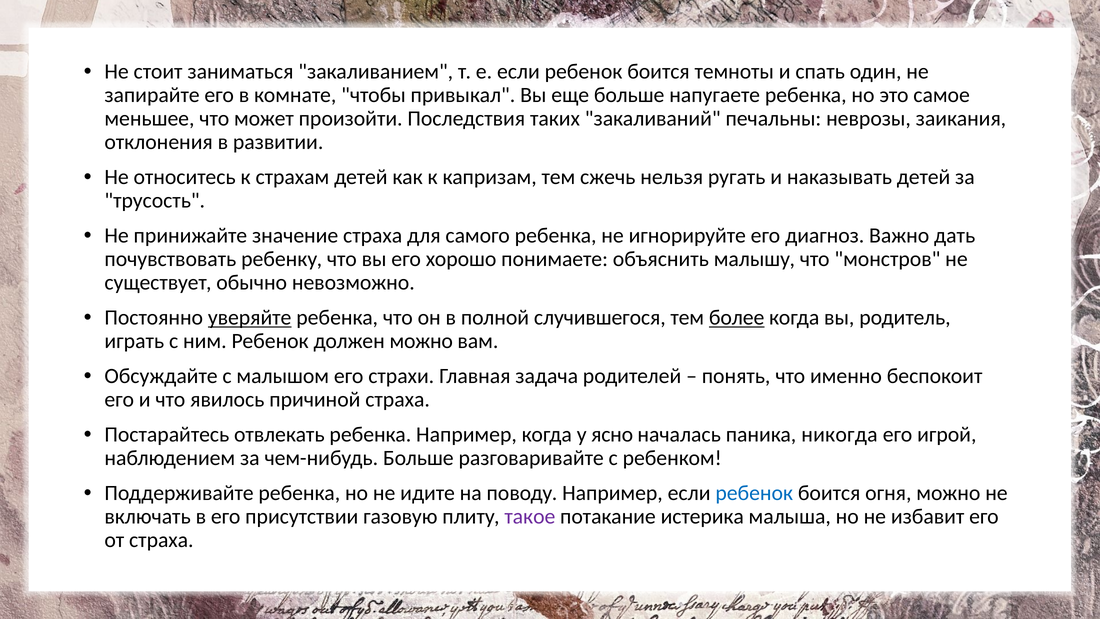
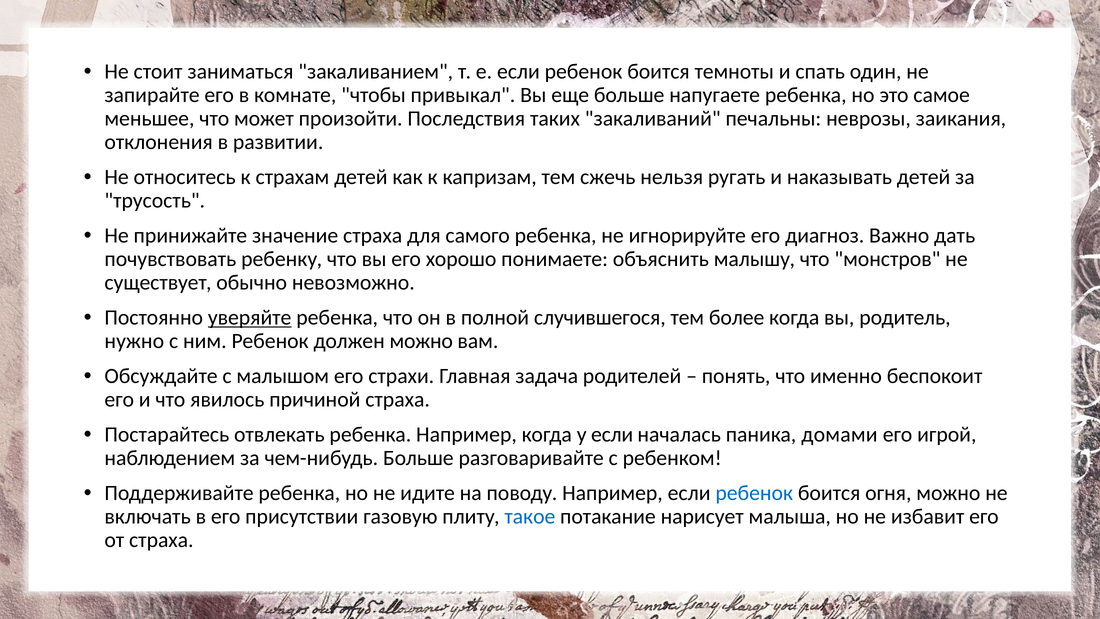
более underline: present -> none
играть: играть -> нужно
у ясно: ясно -> если
никогда: никогда -> домами
такое colour: purple -> blue
истерика: истерика -> нарисует
